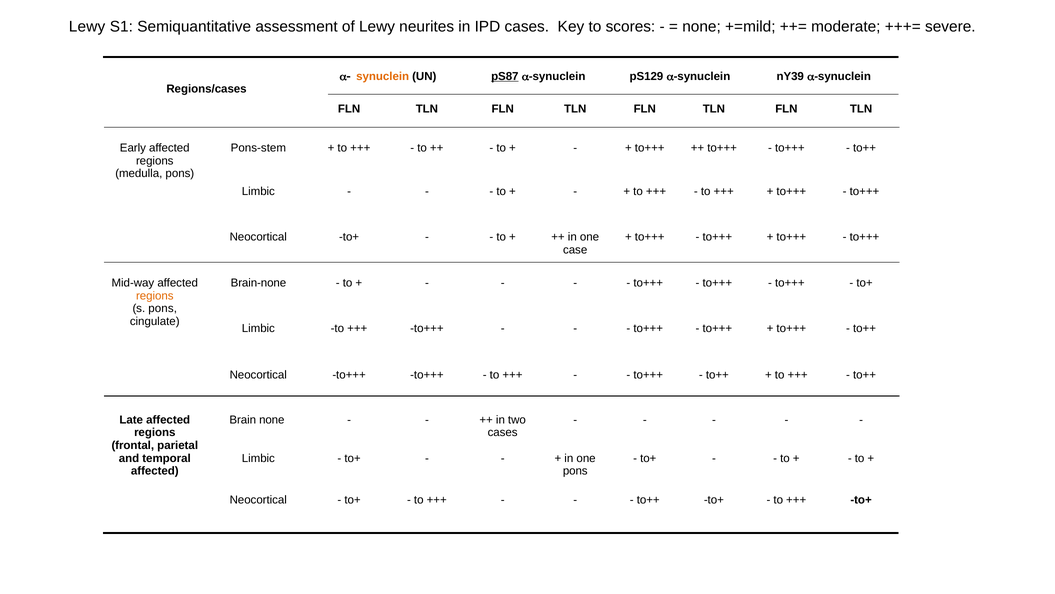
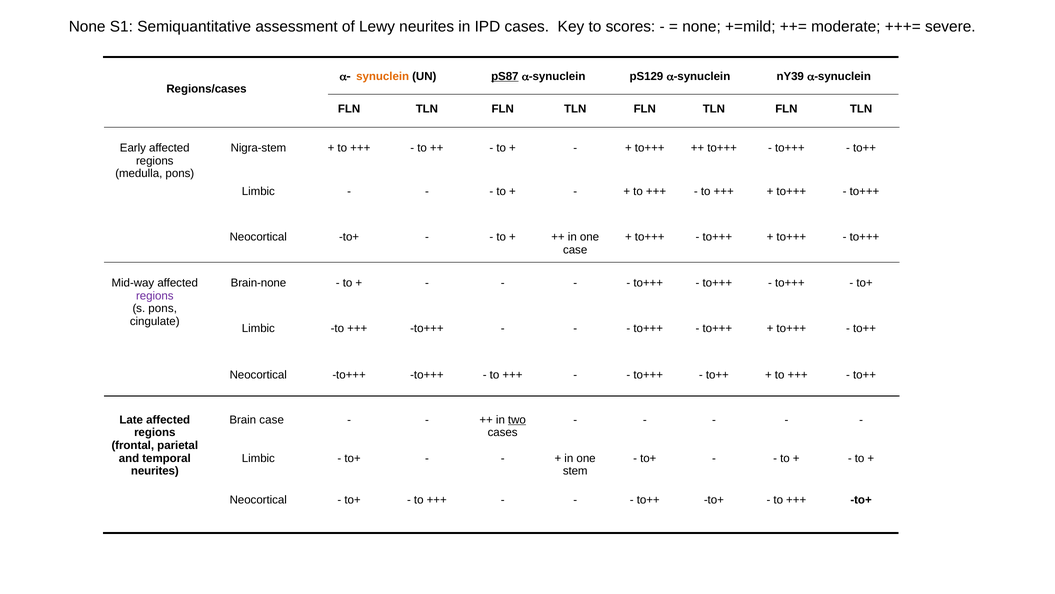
Lewy at (87, 27): Lewy -> None
Pons-stem: Pons-stem -> Nigra-stem
regions at (155, 295) colour: orange -> purple
Brain none: none -> case
two underline: none -> present
affected at (155, 471): affected -> neurites
pons at (575, 471): pons -> stem
